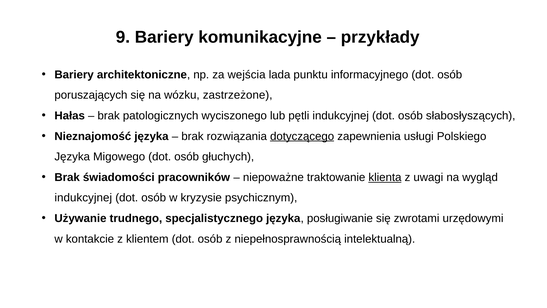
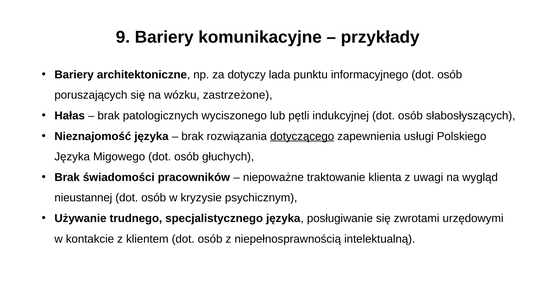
wejścia: wejścia -> dotyczy
klienta underline: present -> none
indukcyjnej at (83, 198): indukcyjnej -> nieustannej
